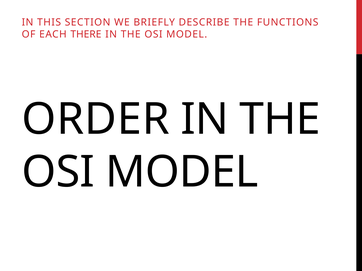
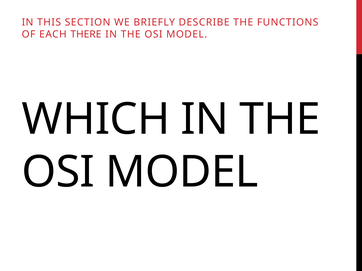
ORDER: ORDER -> WHICH
